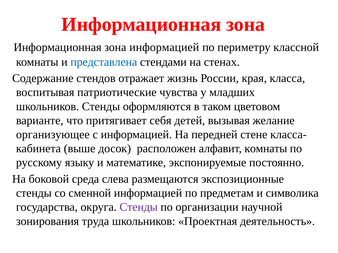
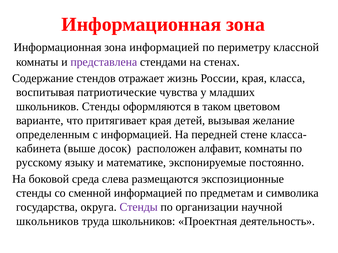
представлена colour: blue -> purple
притягивает себя: себя -> края
организующее: организующее -> определенным
зонирования at (48, 222): зонирования -> школьников
